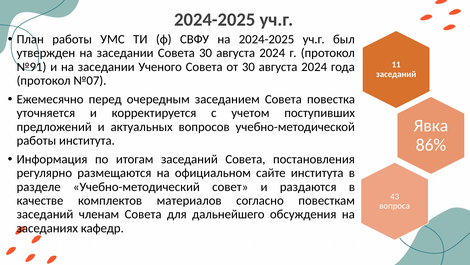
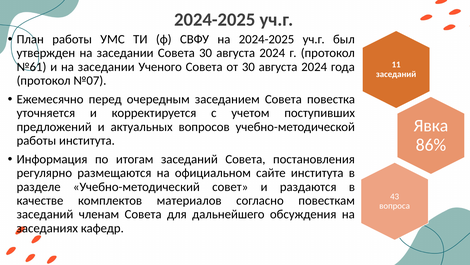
№91: №91 -> №61
